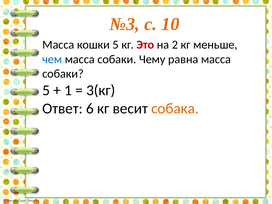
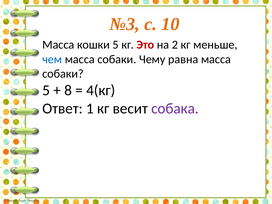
1: 1 -> 8
3(кг: 3(кг -> 4(кг
6: 6 -> 1
собака colour: orange -> purple
